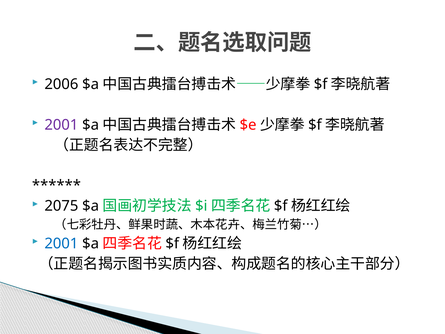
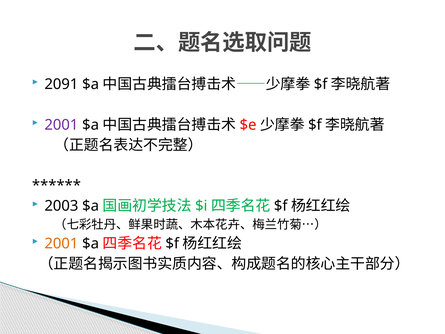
2006: 2006 -> 2091
2075: 2075 -> 2003
2001 at (61, 243) colour: blue -> orange
